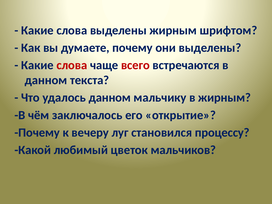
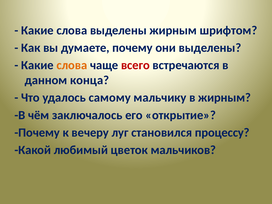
слова at (72, 65) colour: red -> orange
текста: текста -> конца
удалось данном: данном -> самому
